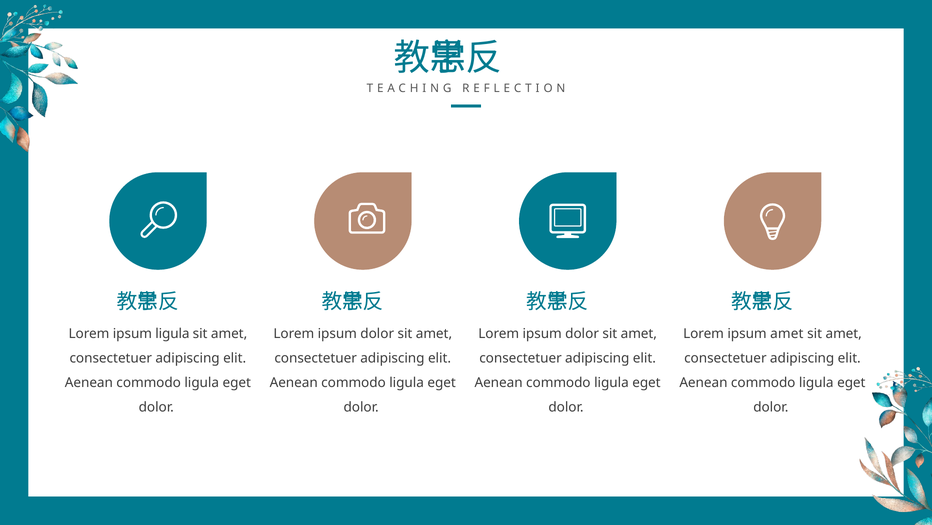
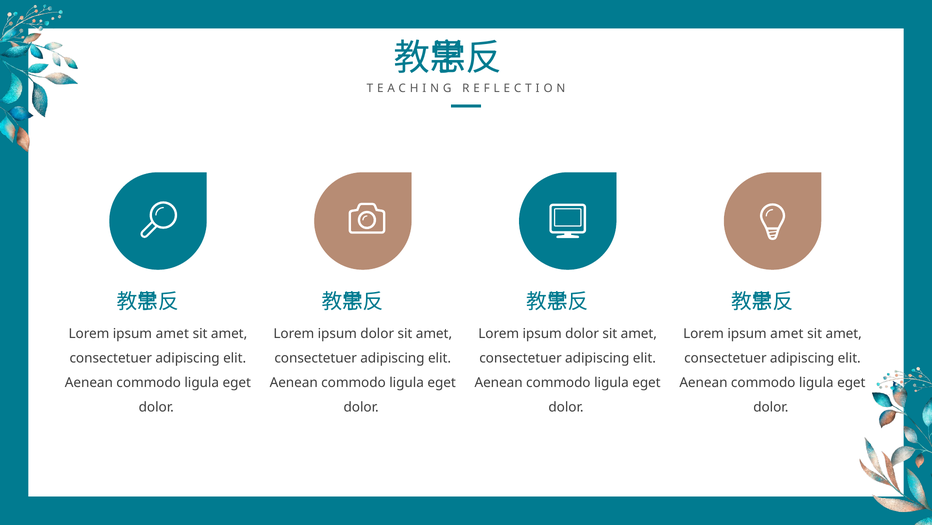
ligula at (172, 333): ligula -> amet
